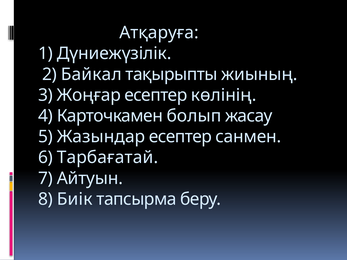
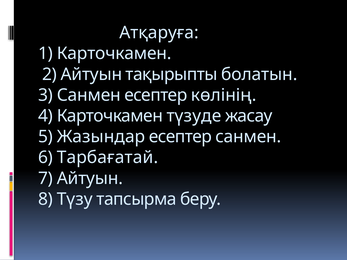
1 Дүниежүзілік: Дүниежүзілік -> Карточкамен
2 Байкал: Байкал -> Айтуын
жиының: жиының -> болатын
3 Жоңғар: Жоңғар -> Санмен
болып: болып -> түзуде
Биік: Биік -> Түзу
